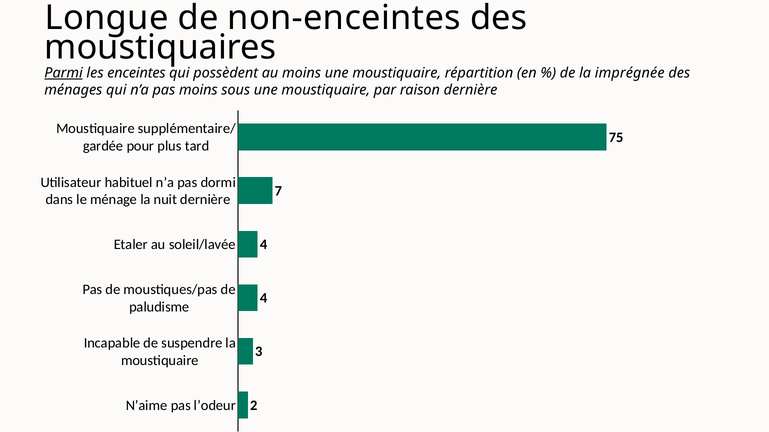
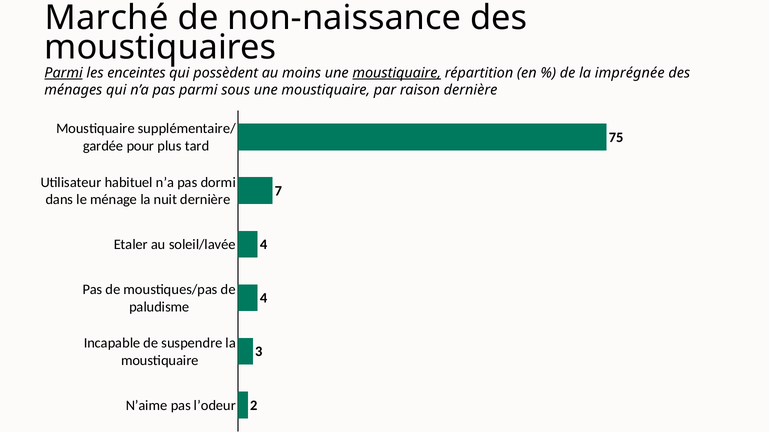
Longue: Longue -> Marché
non-enceintes: non-enceintes -> non-naissance
moustiquaire at (397, 73) underline: none -> present
pas moins: moins -> parmi
